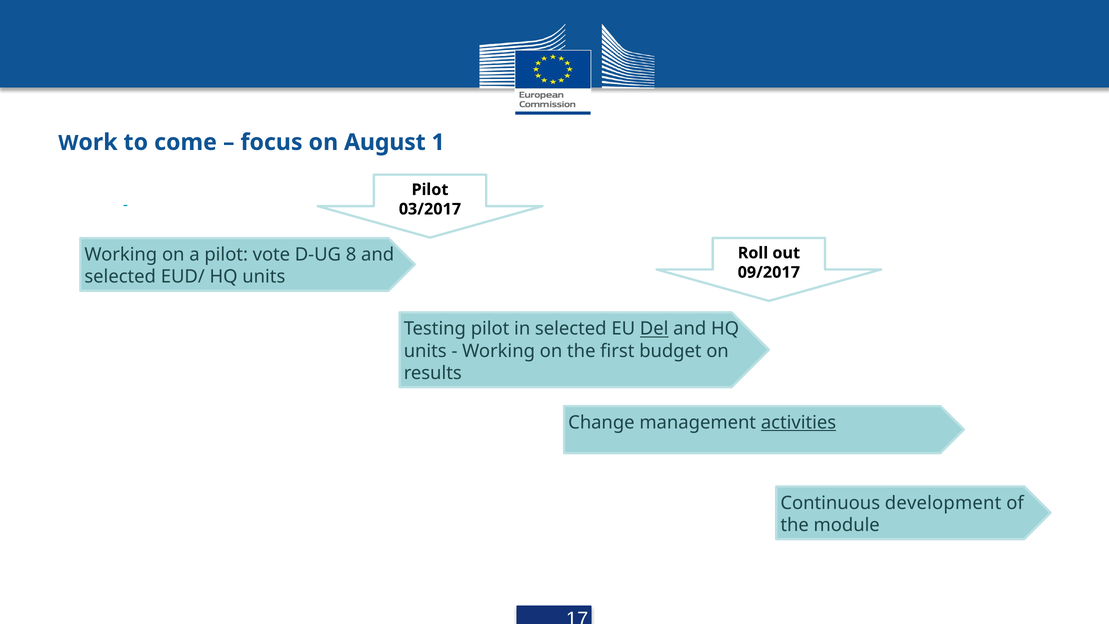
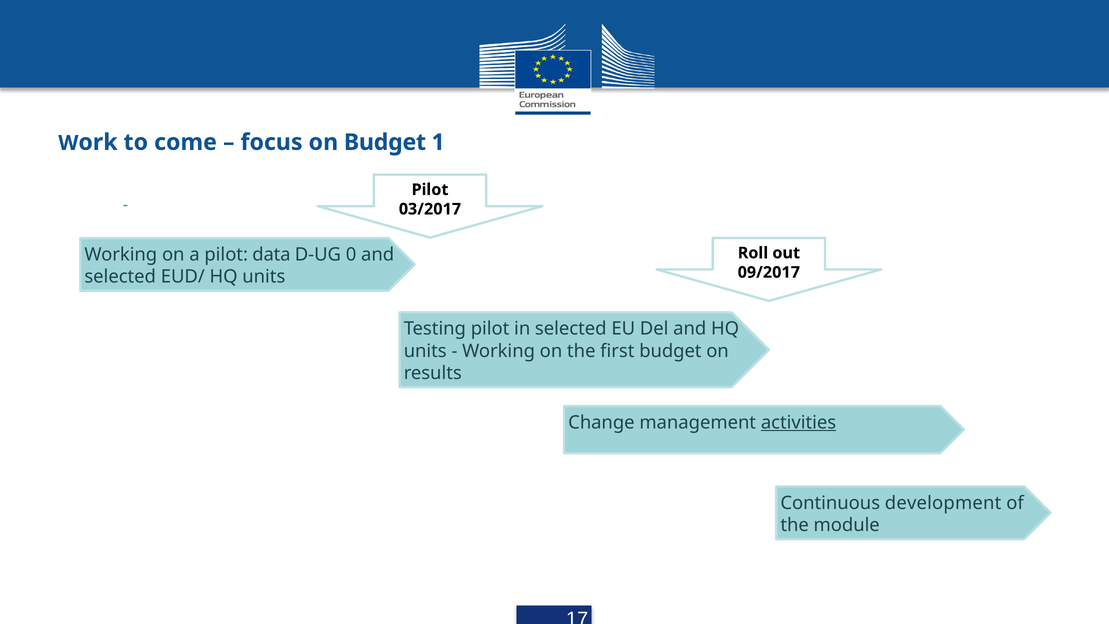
on August: August -> Budget
vote: vote -> data
8: 8 -> 0
Del underline: present -> none
